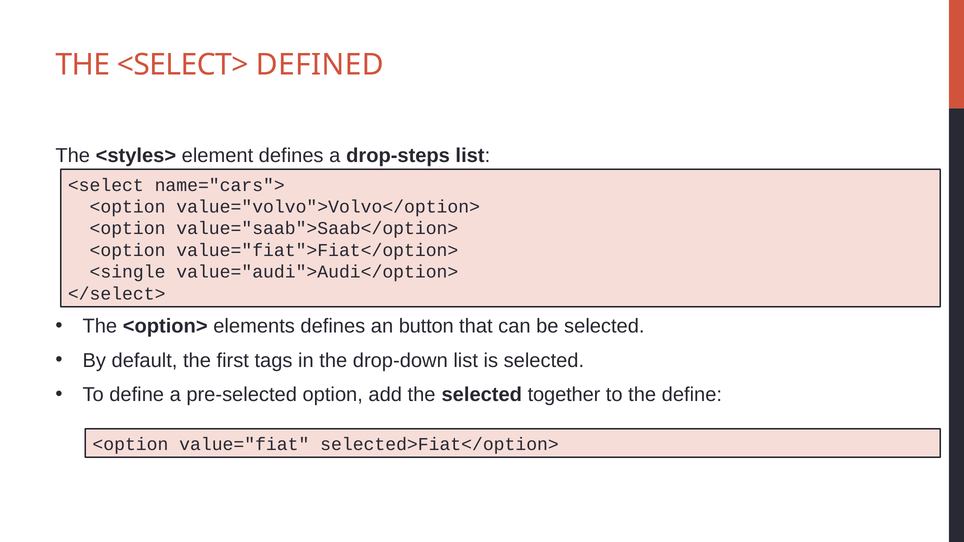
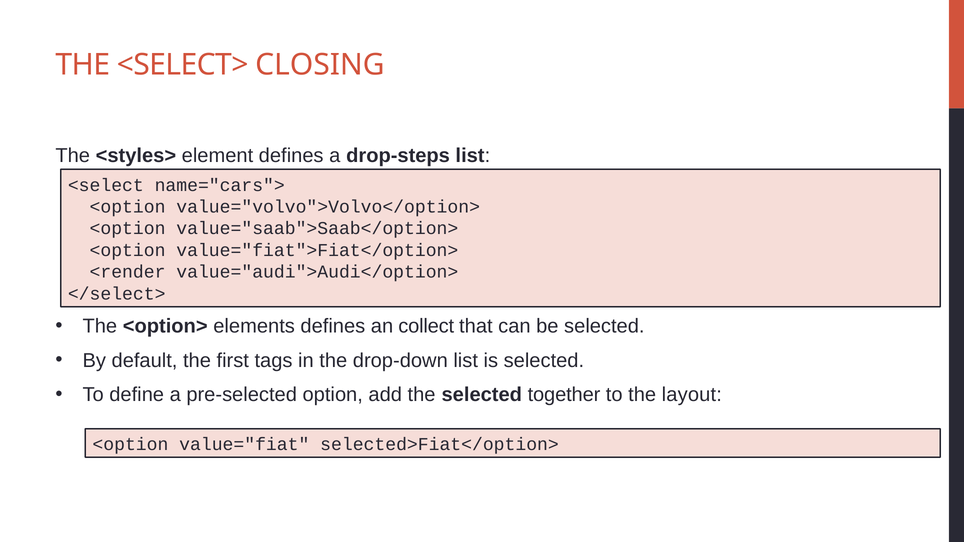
DEFINED: DEFINED -> CLOSING
<single: <single -> <render
button: button -> collect
the define: define -> layout
